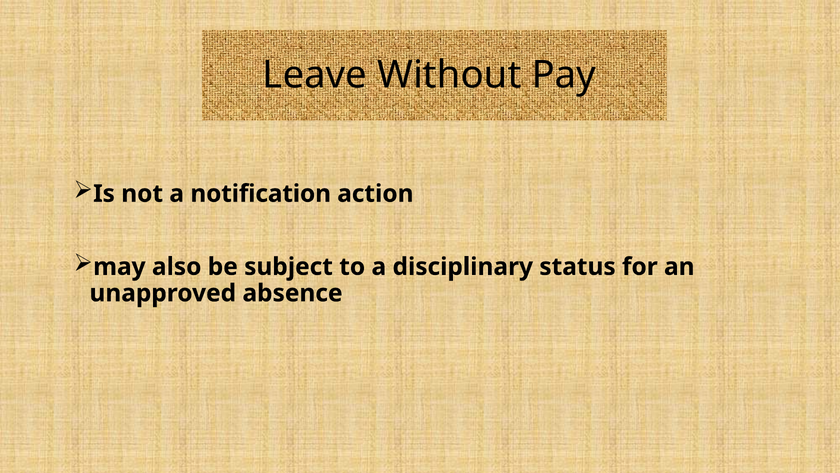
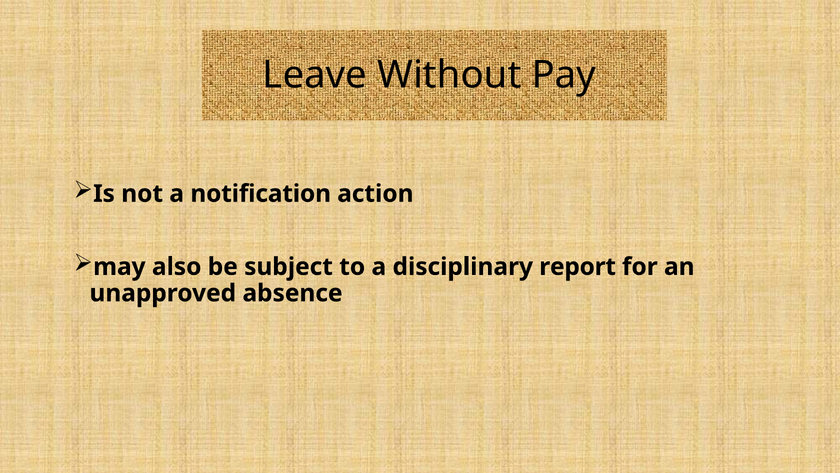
status: status -> report
